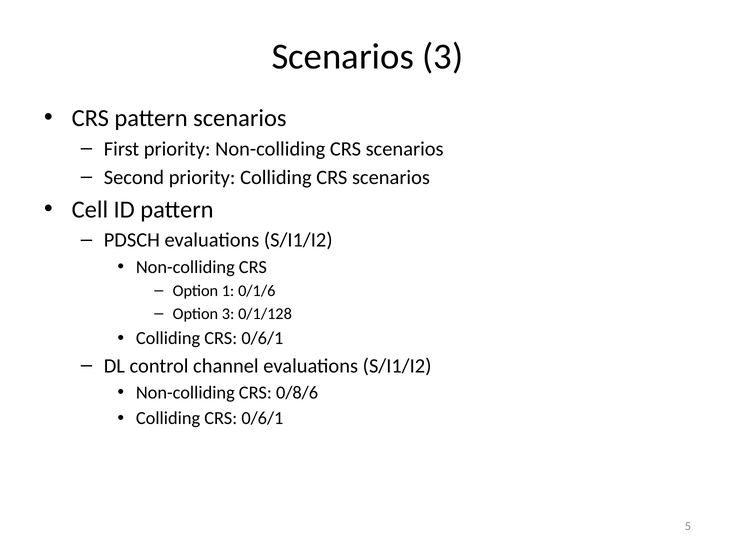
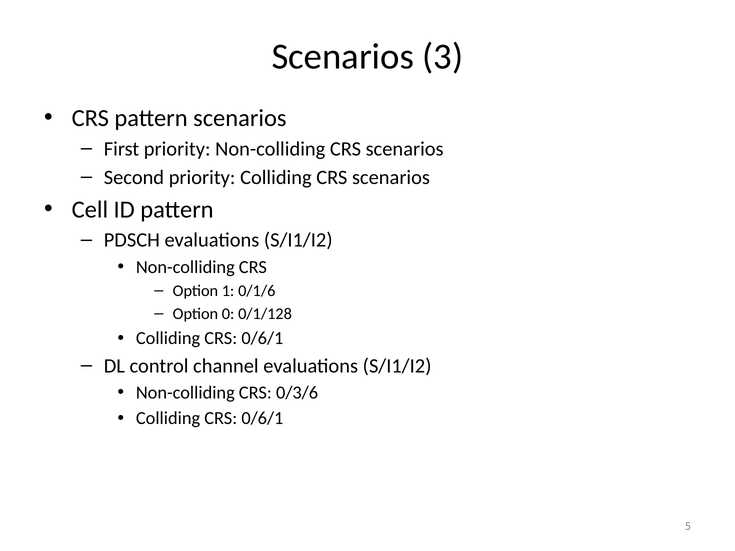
Option 3: 3 -> 0
0/8/6: 0/8/6 -> 0/3/6
